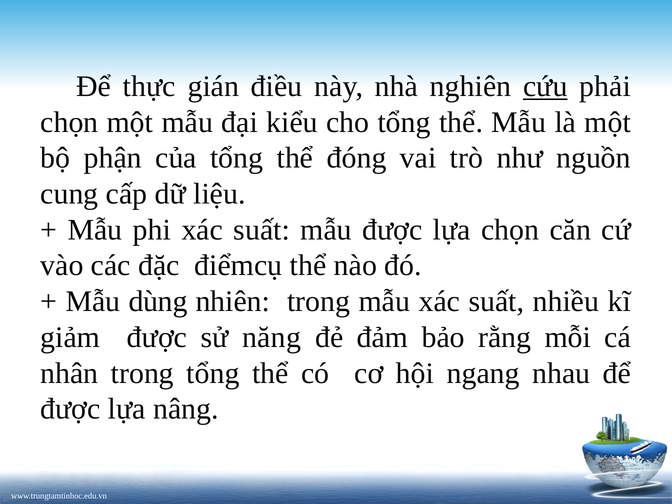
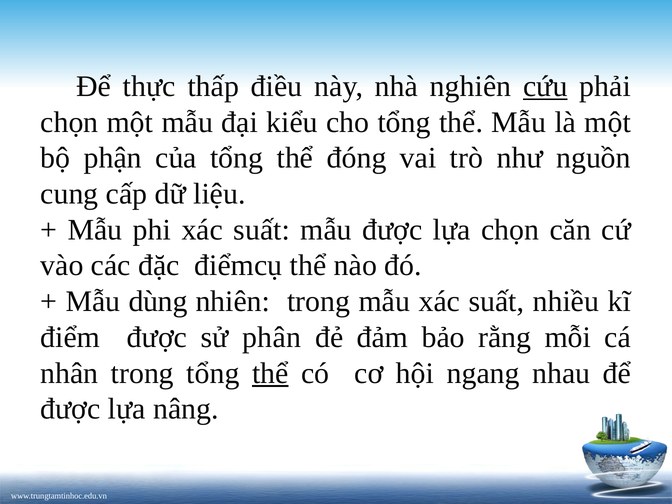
gián: gián -> thấp
giảm: giảm -> điểm
năng: năng -> phân
thể at (270, 373) underline: none -> present
